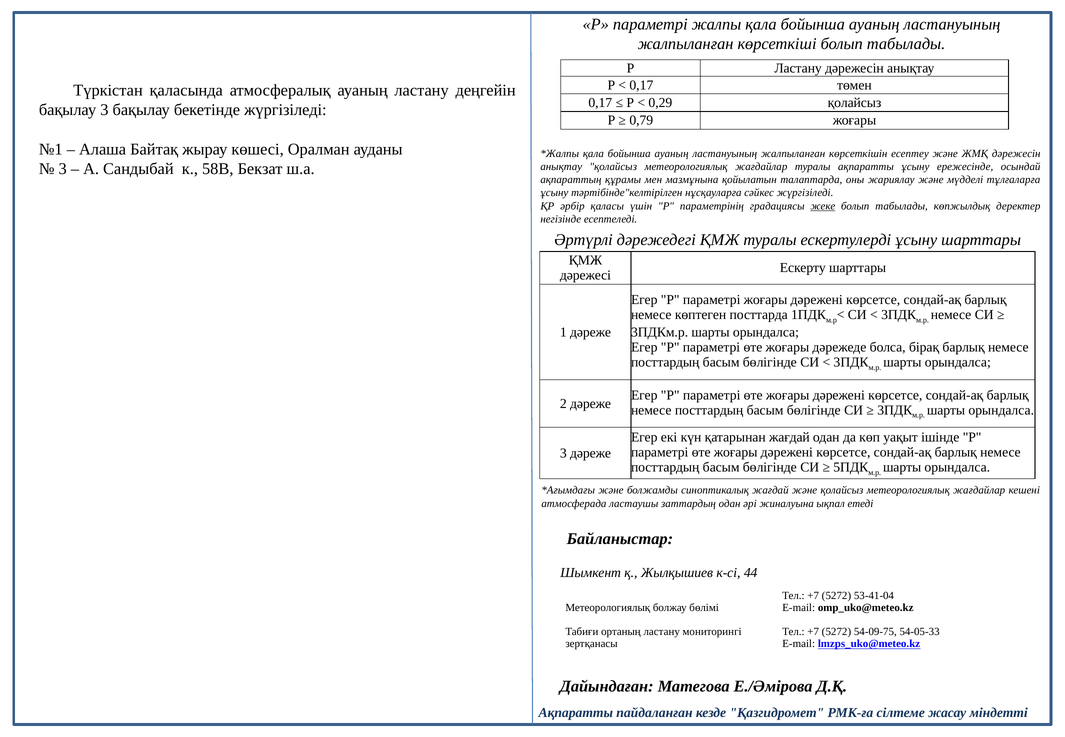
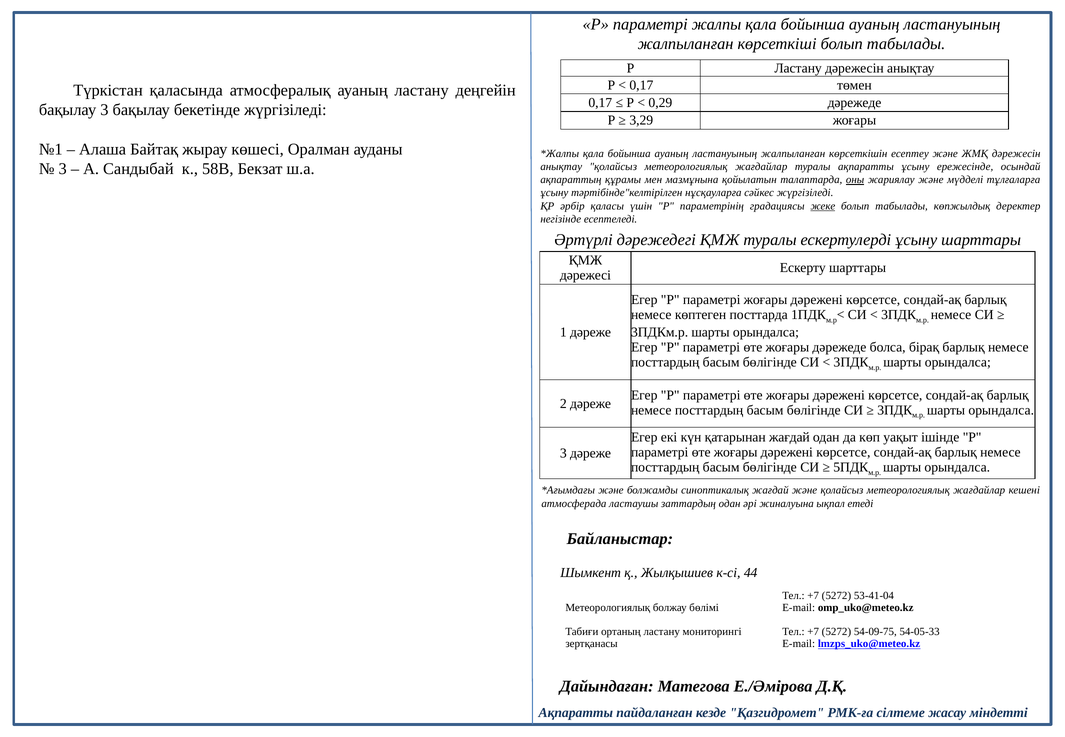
0,29 қолайсыз: қолайсыз -> дәрежеде
0,79: 0,79 -> 3,29
оны underline: none -> present
